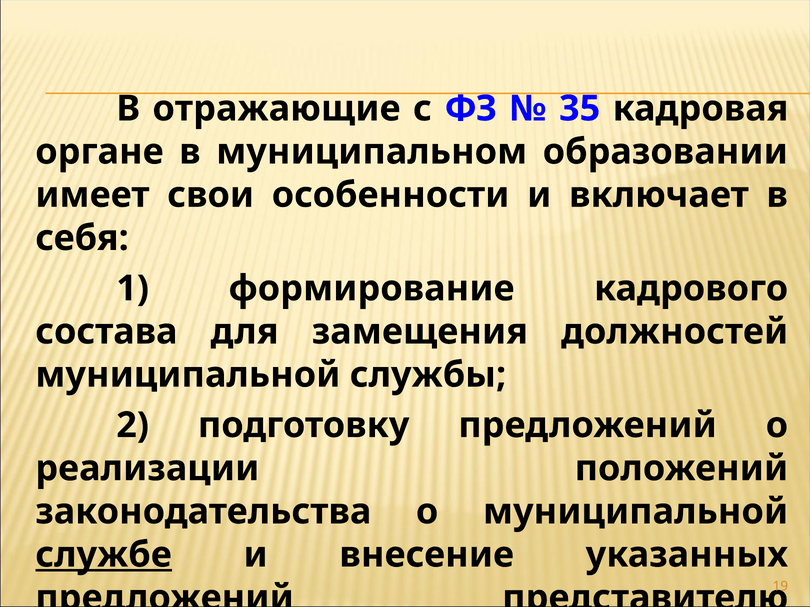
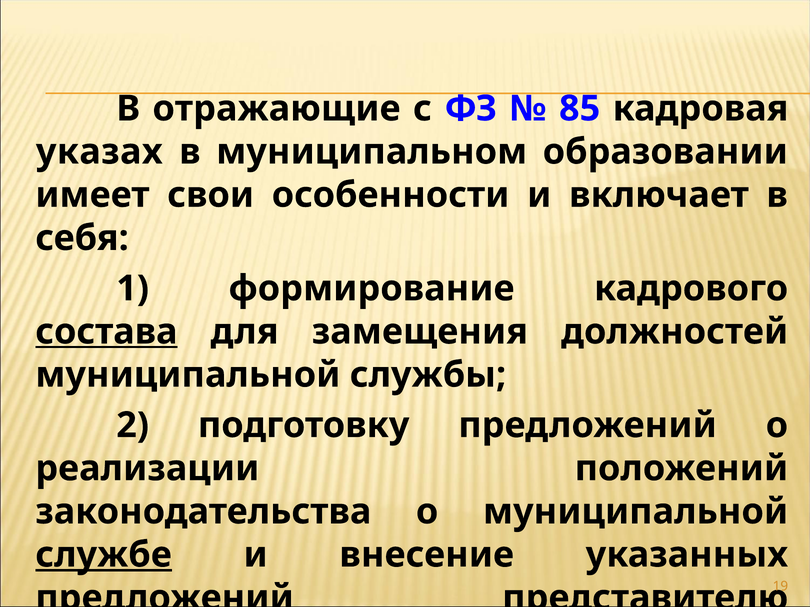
35: 35 -> 85
органе: органе -> указах
состава underline: none -> present
